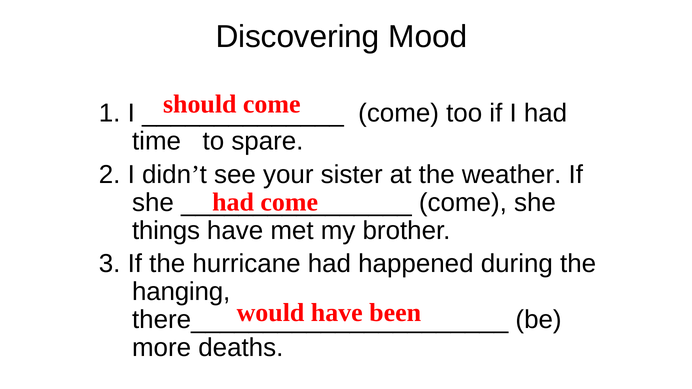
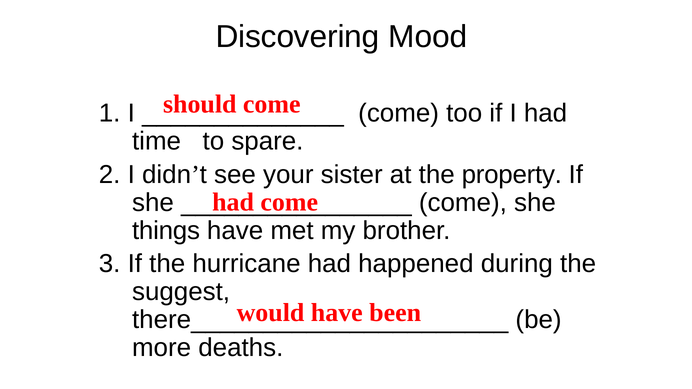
weather: weather -> property
hanging: hanging -> suggest
